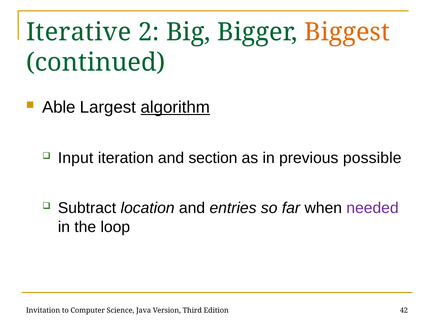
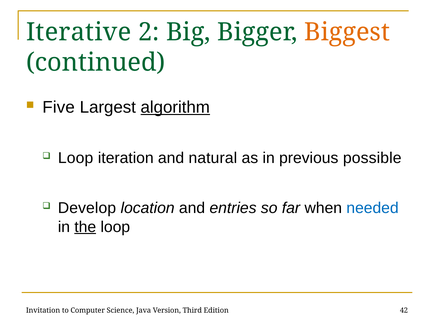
Able: Able -> Five
Input at (76, 158): Input -> Loop
section: section -> natural
Subtract: Subtract -> Develop
needed colour: purple -> blue
the underline: none -> present
